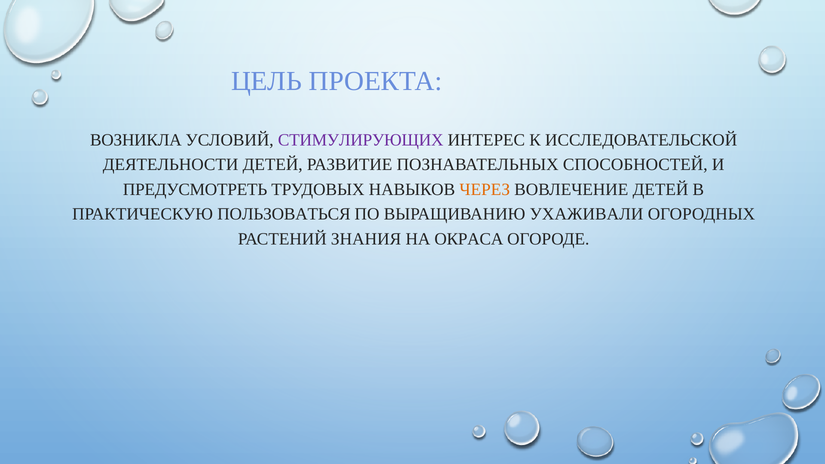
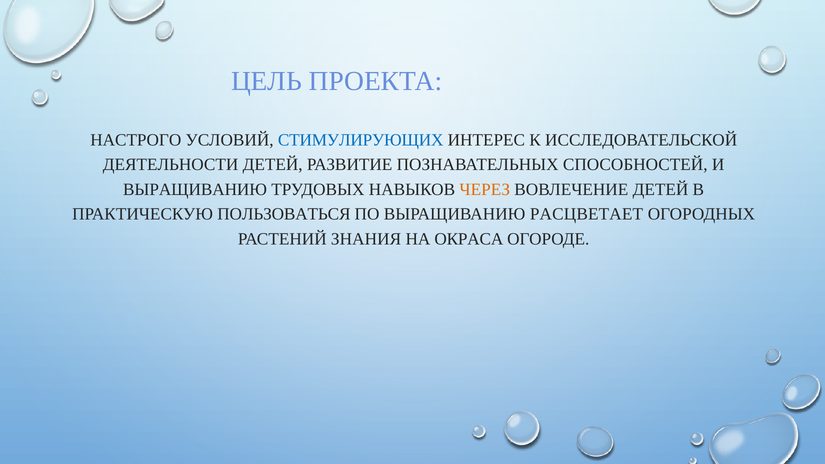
ВОЗНИКЛА: ВОЗНИКЛА -> НАСТРОГО
СТИМУЛИРУЮЩИХ colour: purple -> blue
ПРЕДУСМОТРЕТЬ at (195, 189): ПРЕДУСМОТРЕТЬ -> ВЫРАЩИВАНИЮ
УХАЖИВАЛИ: УХАЖИВАЛИ -> РАСЦВЕТАЕТ
